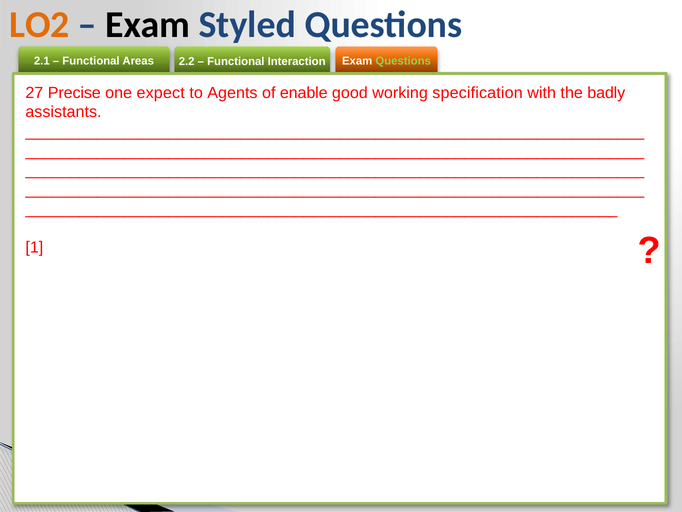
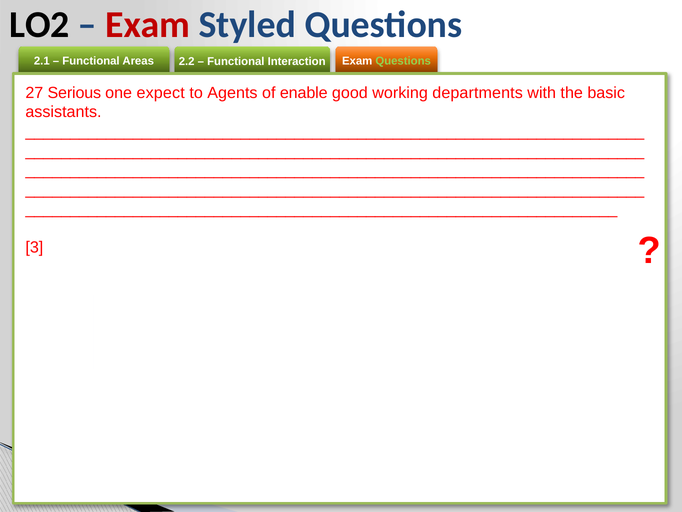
LO2 colour: orange -> black
Exam at (148, 25) colour: black -> red
Precise: Precise -> Serious
specification: specification -> departments
badly: badly -> basic
1: 1 -> 3
